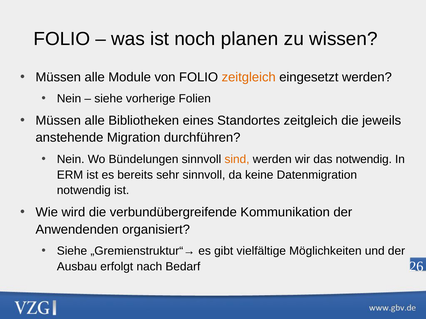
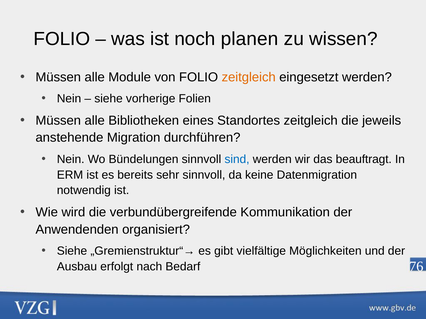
sind colour: orange -> blue
das notwendig: notwendig -> beauftragt
26: 26 -> 76
